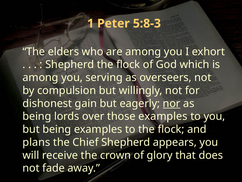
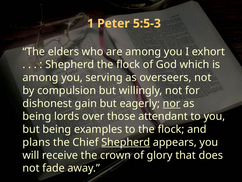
5:8-3: 5:8-3 -> 5:5-3
those examples: examples -> attendant
Shepherd at (126, 142) underline: none -> present
